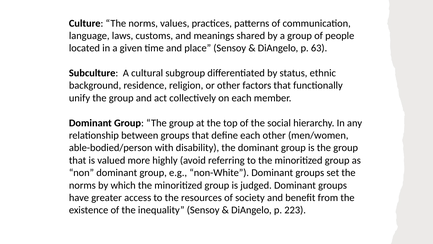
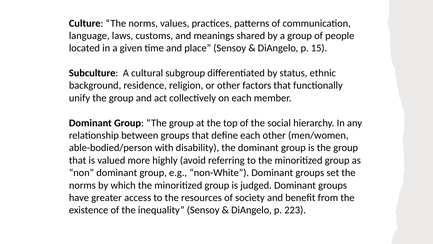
63: 63 -> 15
